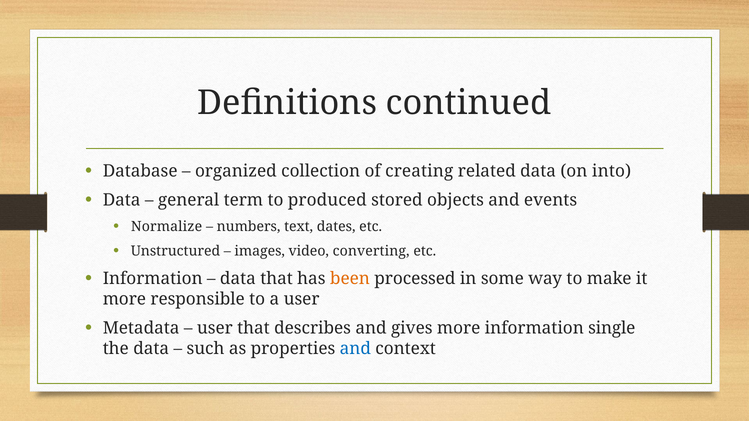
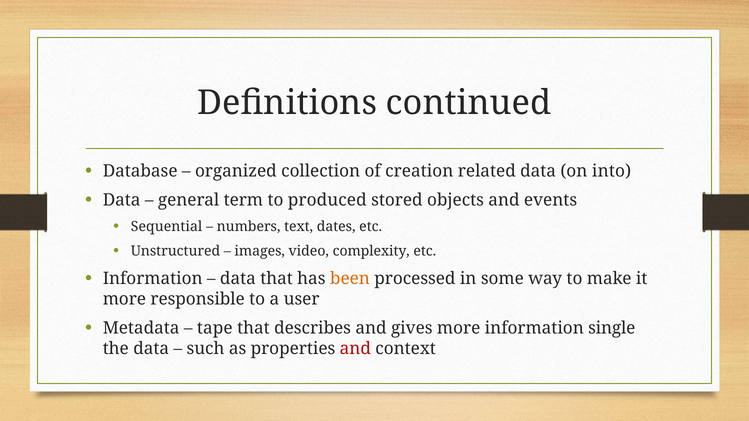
creating: creating -> creation
Normalize: Normalize -> Sequential
converting: converting -> complexity
user at (215, 328): user -> tape
and at (355, 349) colour: blue -> red
